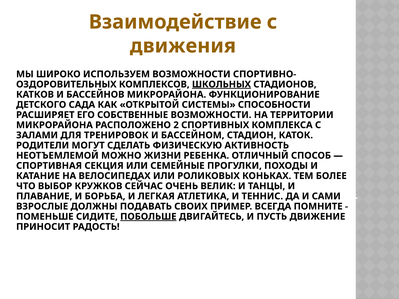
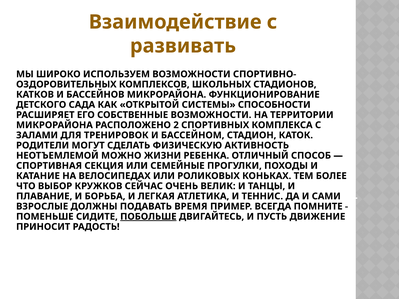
движения: движения -> развивать
ШКОЛЬНЫХ underline: present -> none
СВОИХ: СВОИХ -> ВРЕМЯ
